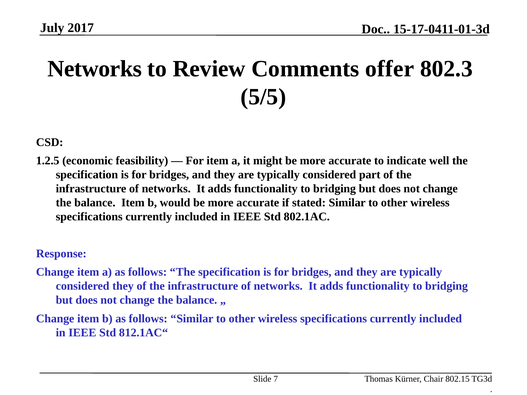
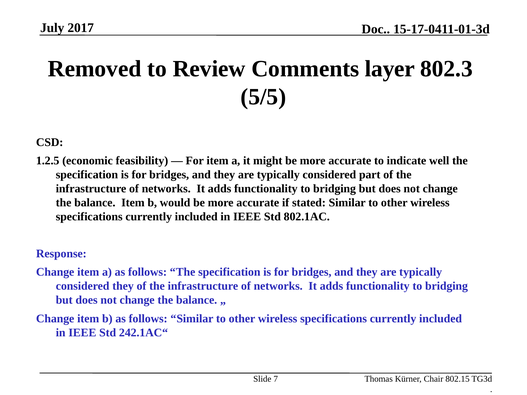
Networks at (95, 69): Networks -> Removed
offer: offer -> layer
812.1AC“: 812.1AC“ -> 242.1AC“
